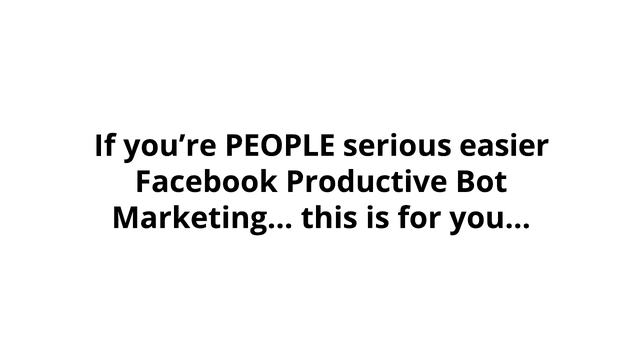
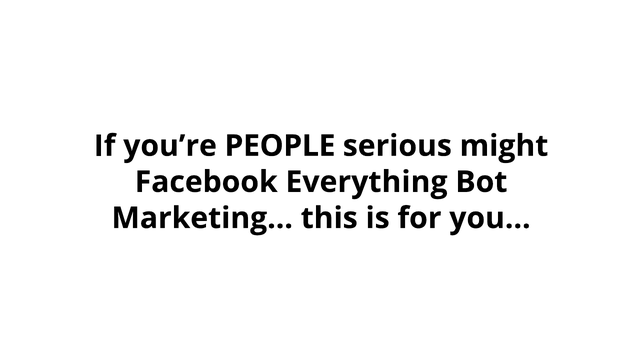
easier: easier -> might
Productive: Productive -> Everything
